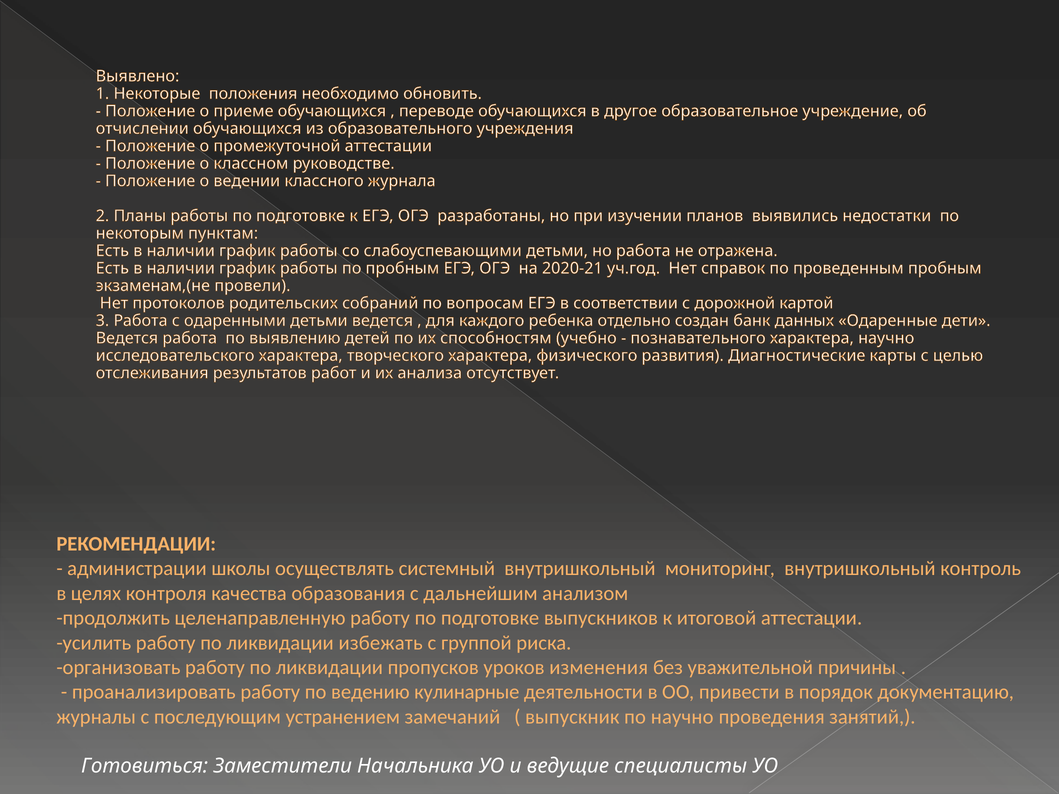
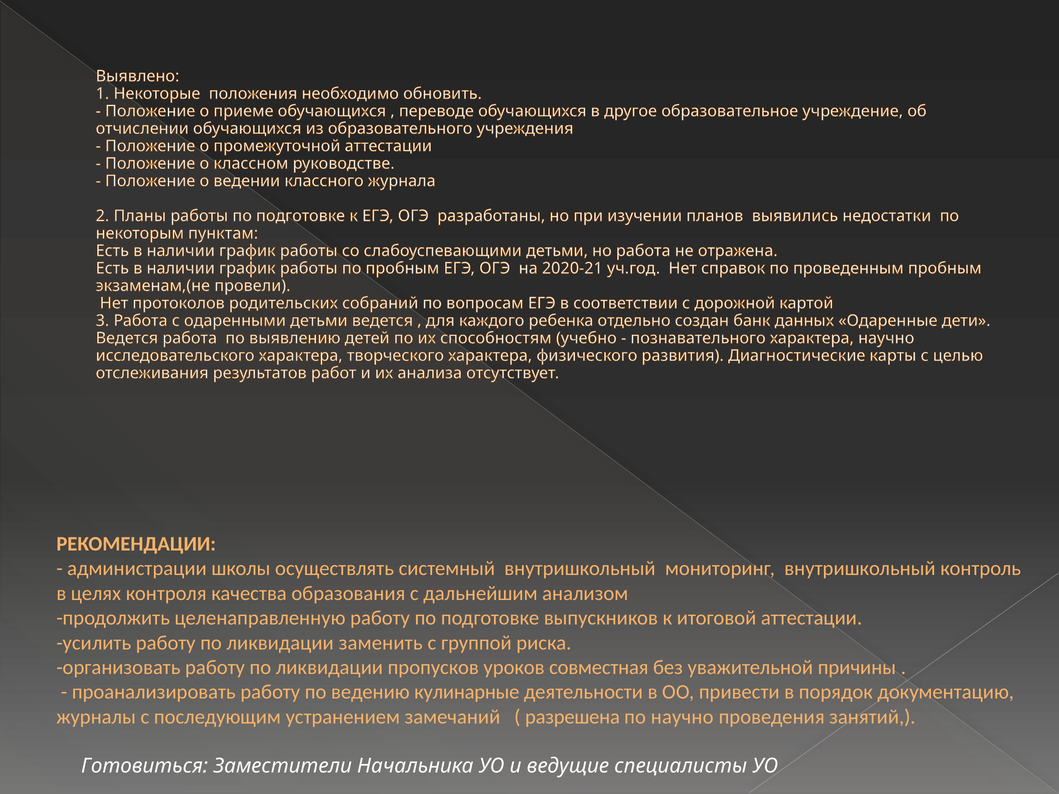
избежать: избежать -> заменить
изменения: изменения -> совместная
выпускник: выпускник -> разрешена
